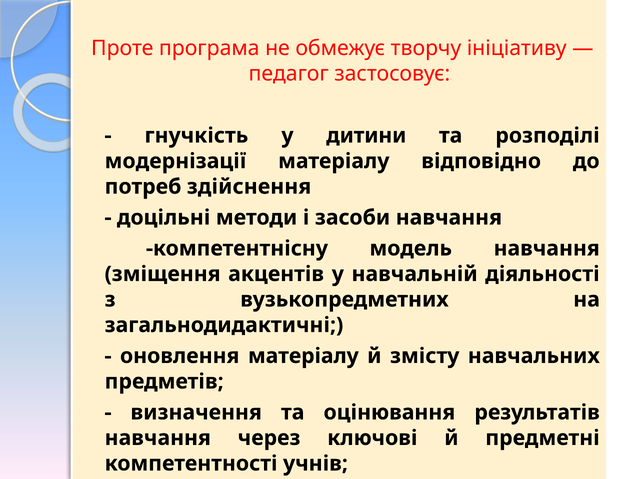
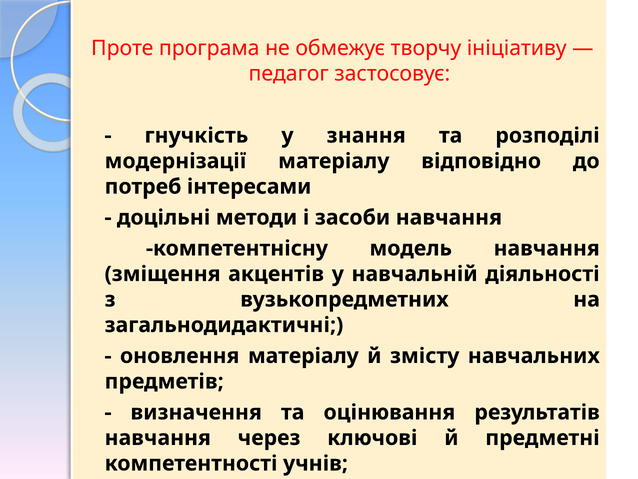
дитини: дитини -> знання
здійснення: здійснення -> інтересами
